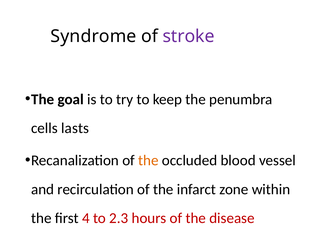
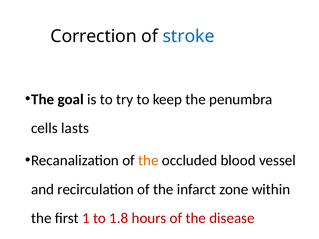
Syndrome: Syndrome -> Correction
stroke colour: purple -> blue
4: 4 -> 1
2.3: 2.3 -> 1.8
